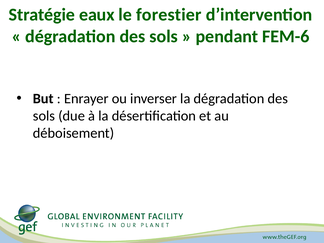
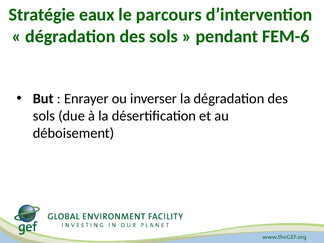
forestier: forestier -> parcours
